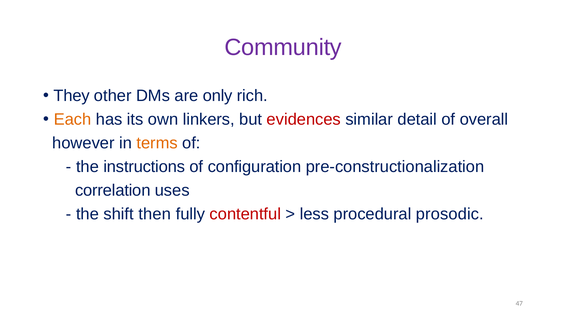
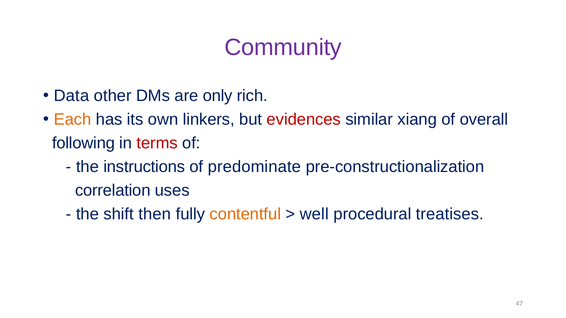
They: They -> Data
detail: detail -> xiang
however: however -> following
terms colour: orange -> red
configuration: configuration -> predominate
contentful colour: red -> orange
less: less -> well
prosodic: prosodic -> treatises
